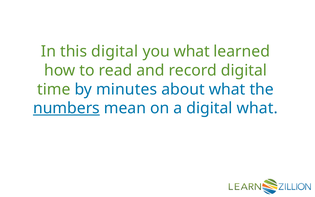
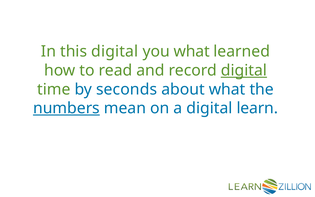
digital at (244, 70) underline: none -> present
minutes: minutes -> seconds
digital what: what -> learn
